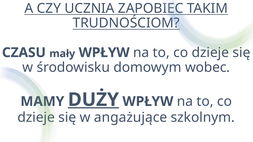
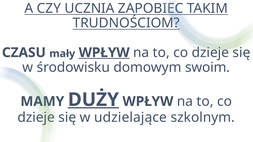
WPŁYW at (104, 53) underline: none -> present
wobec: wobec -> swoim
angażujące: angażujące -> udzielające
